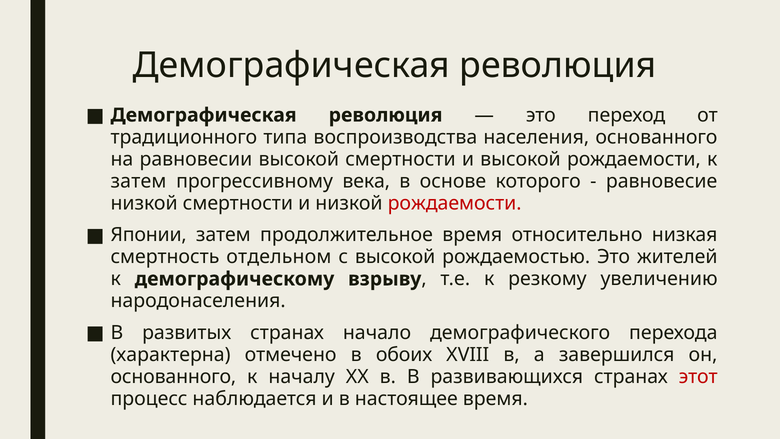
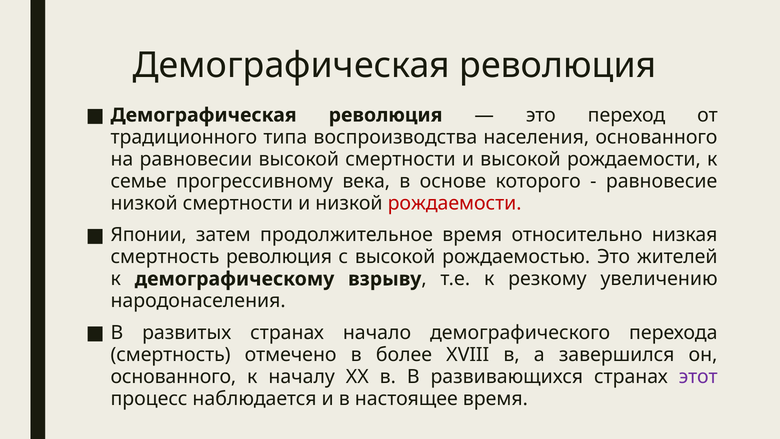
затем at (138, 181): затем -> семье
смертность отдельном: отдельном -> революция
характерна at (171, 355): характерна -> смертность
обоих: обоих -> более
этот colour: red -> purple
